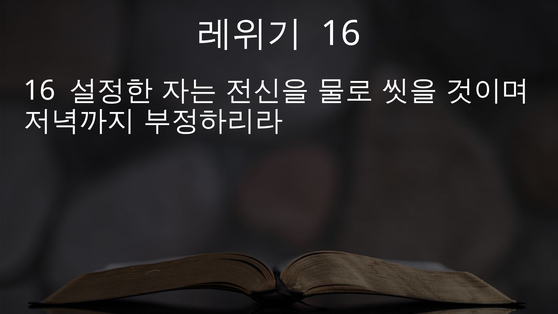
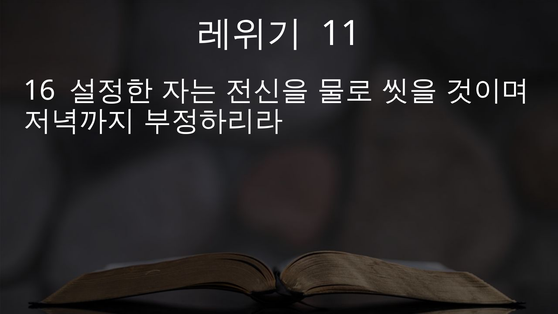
16 at (341, 34): 16 -> 11
